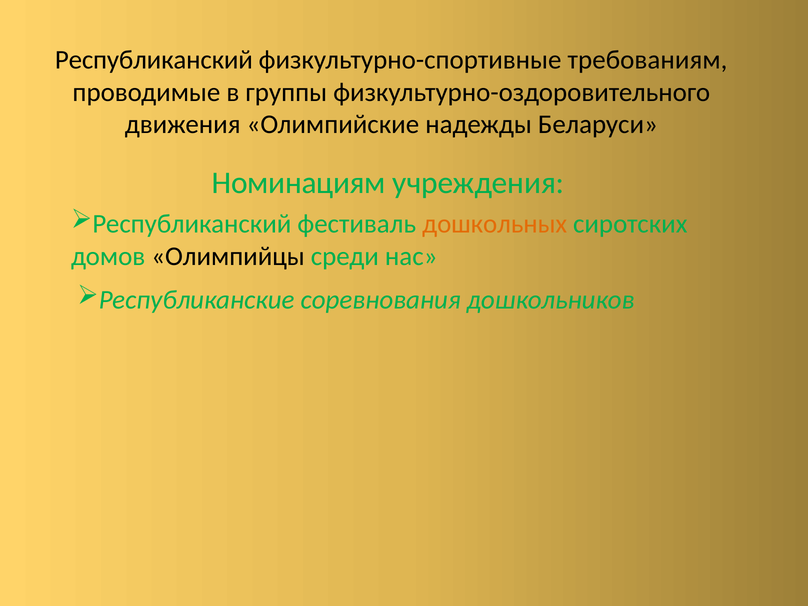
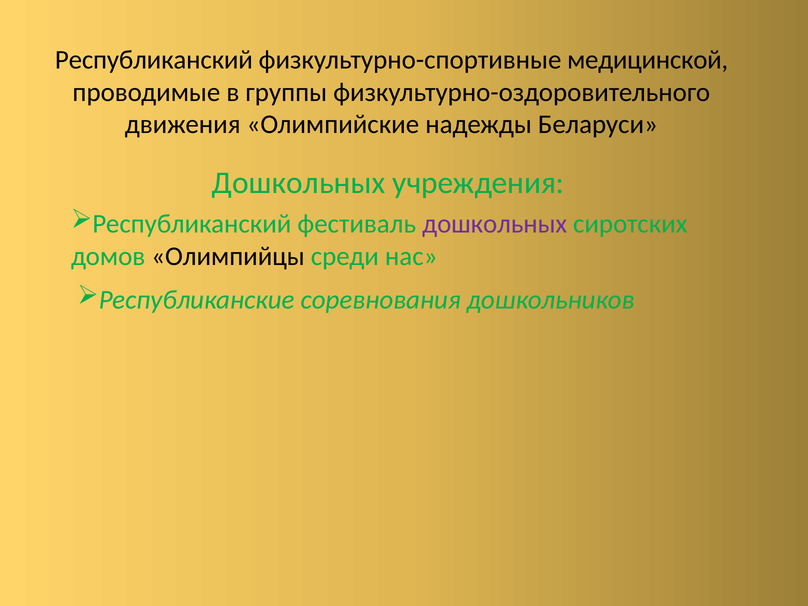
требованиям: требованиям -> медицинской
Номинациям at (299, 183): Номинациям -> Дошкольных
дошкольных at (495, 224) colour: orange -> purple
